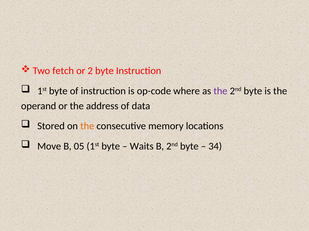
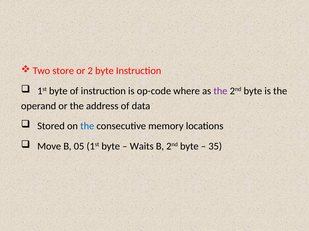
fetch: fetch -> store
the at (87, 126) colour: orange -> blue
34: 34 -> 35
